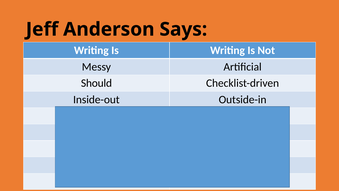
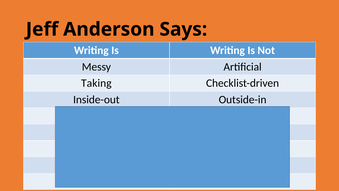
Should: Should -> Taking
